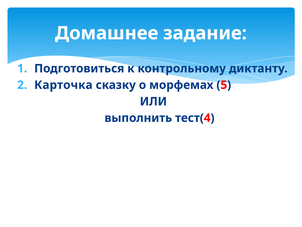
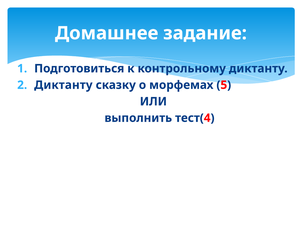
Карточка at (63, 85): Карточка -> Диктанту
